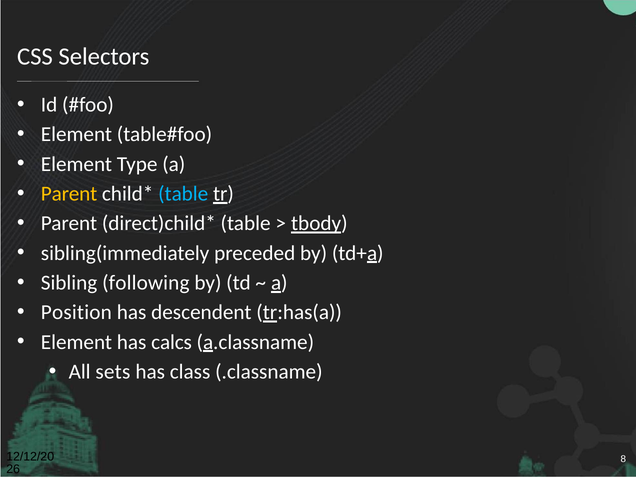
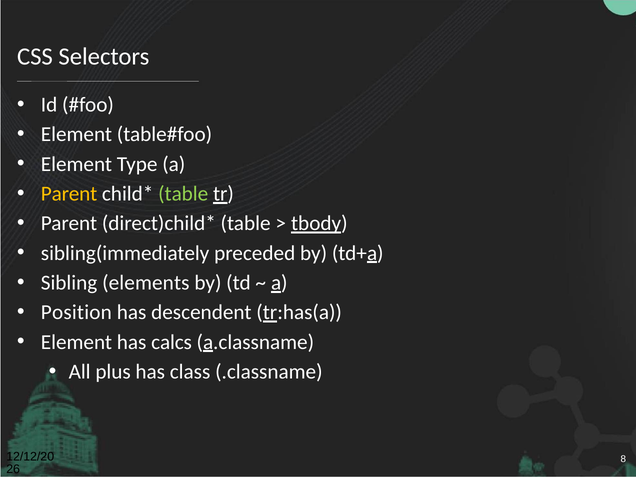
table at (183, 194) colour: light blue -> light green
following: following -> elements
sets: sets -> plus
